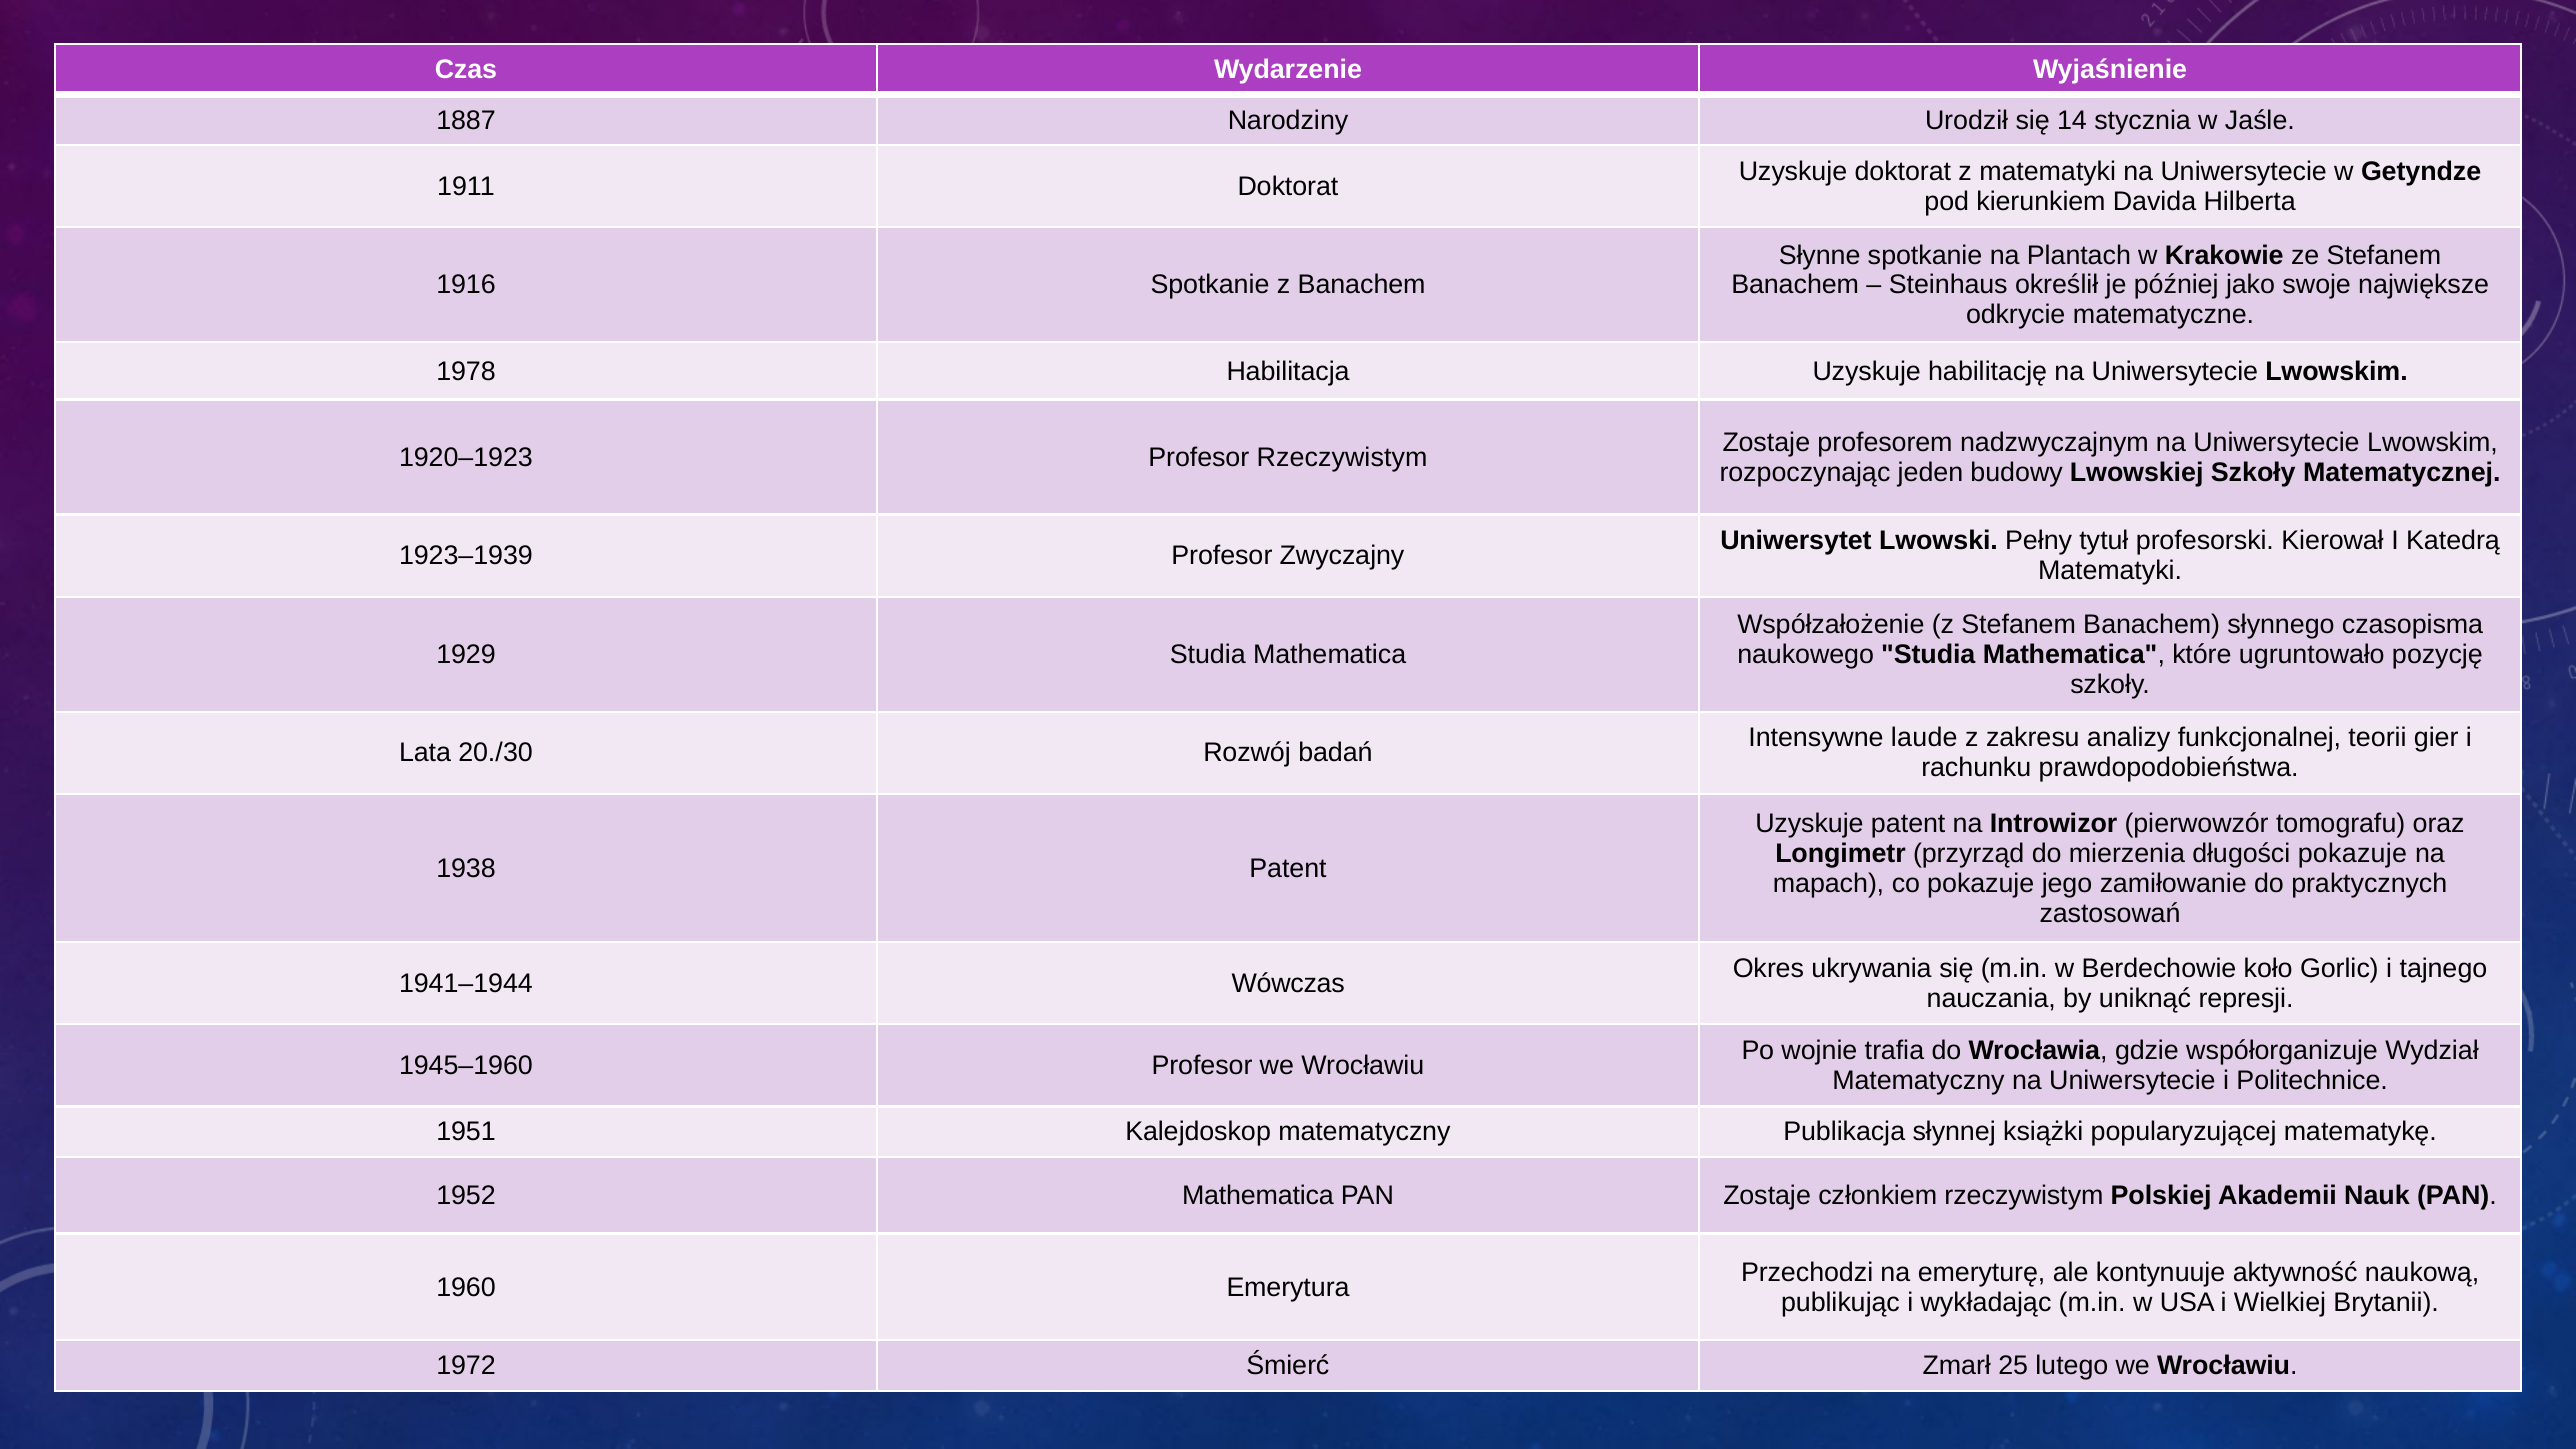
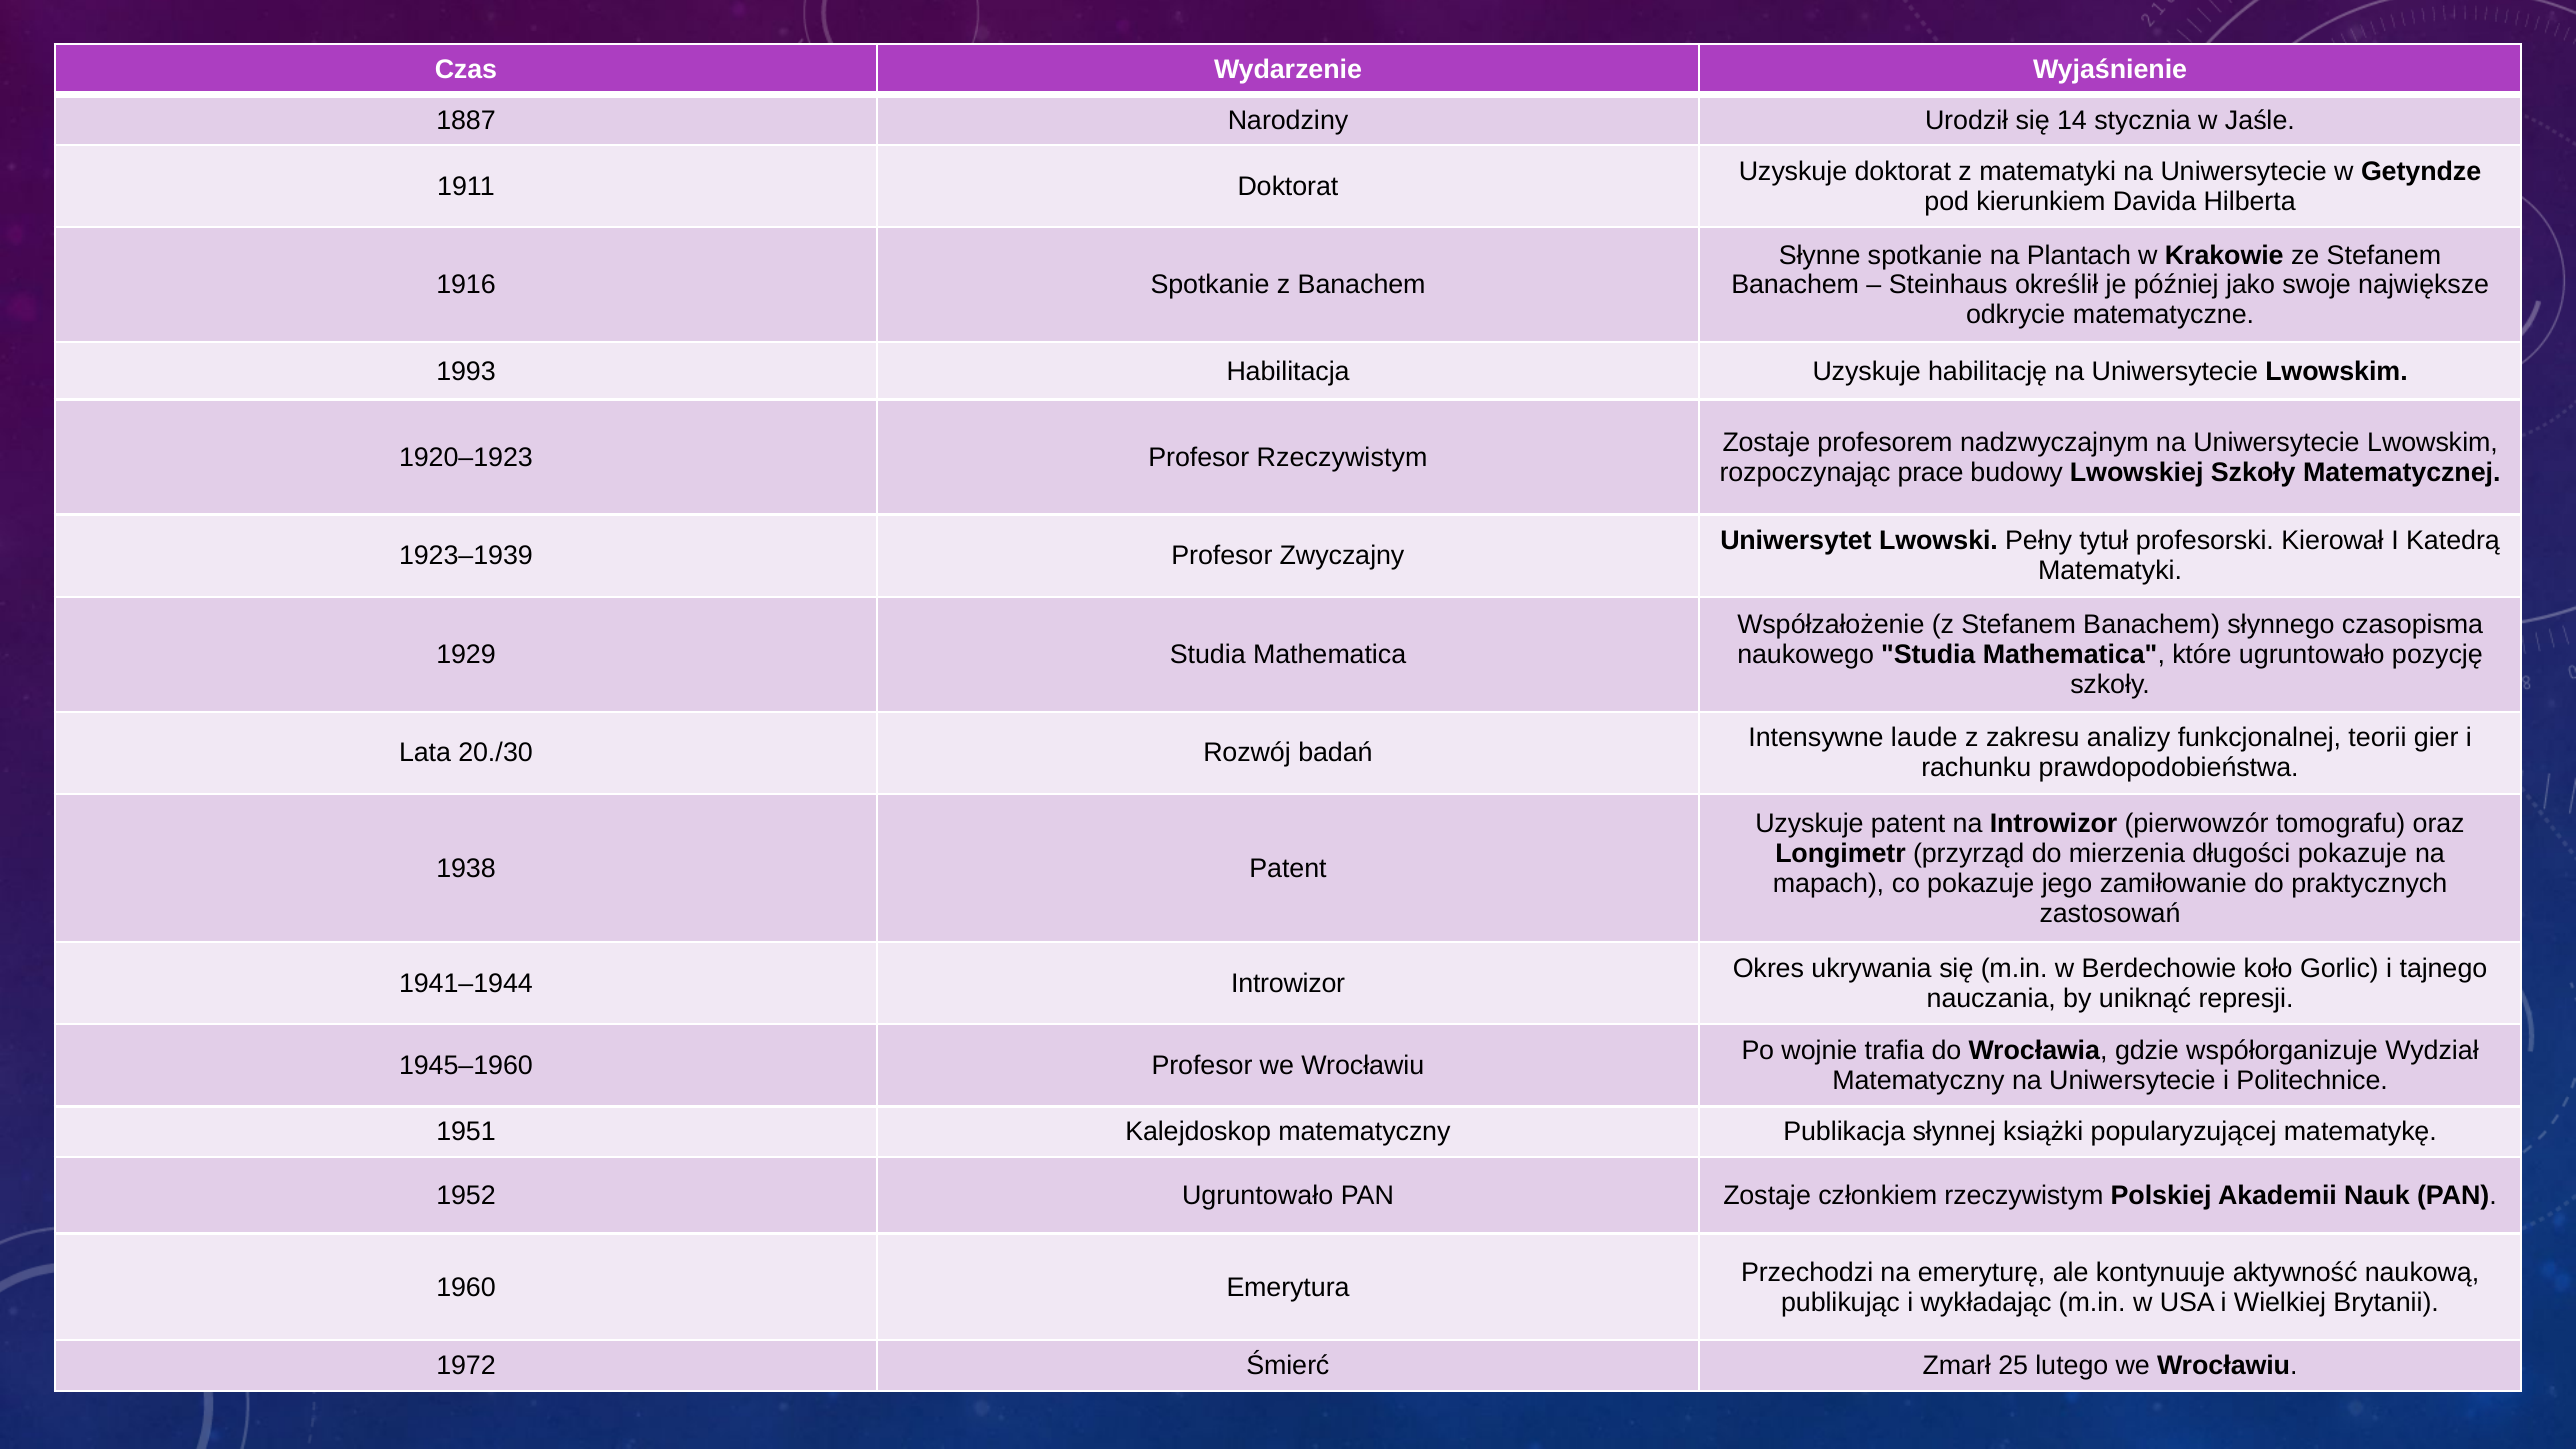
1978: 1978 -> 1993
jeden: jeden -> prace
1941–1944 Wówczas: Wówczas -> Introwizor
1952 Mathematica: Mathematica -> Ugruntowało
